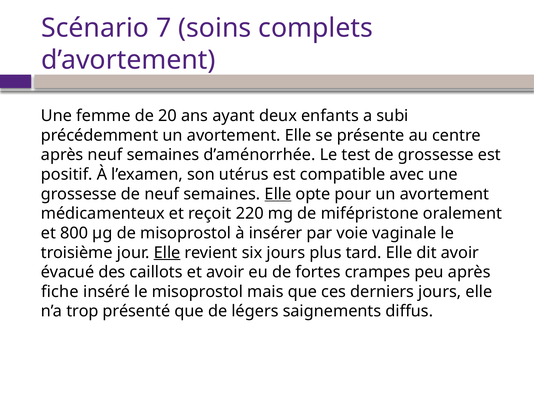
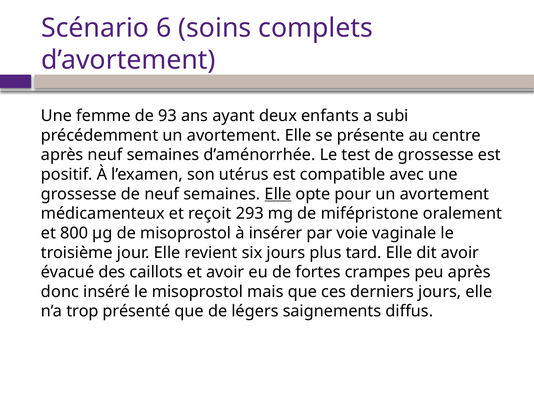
7: 7 -> 6
20: 20 -> 93
220: 220 -> 293
Elle at (167, 253) underline: present -> none
fiche: fiche -> donc
